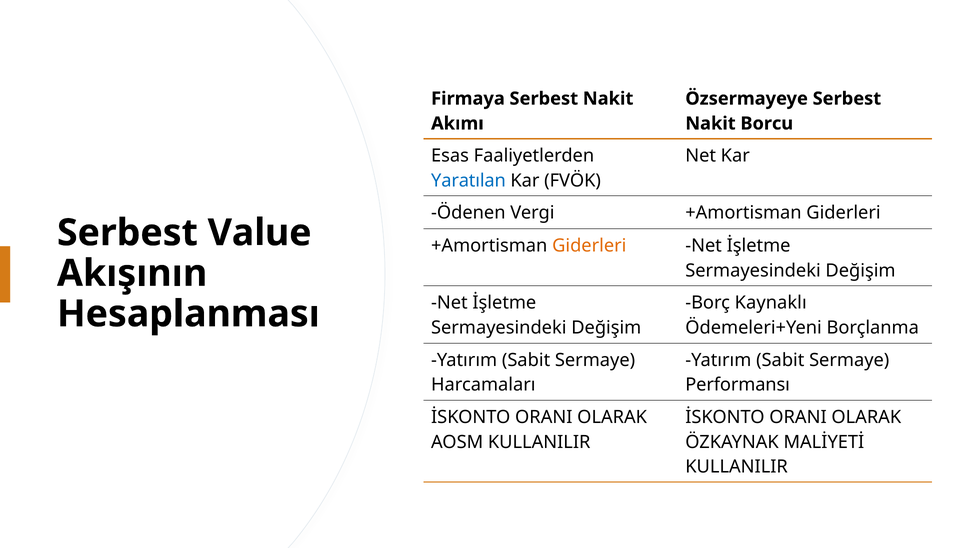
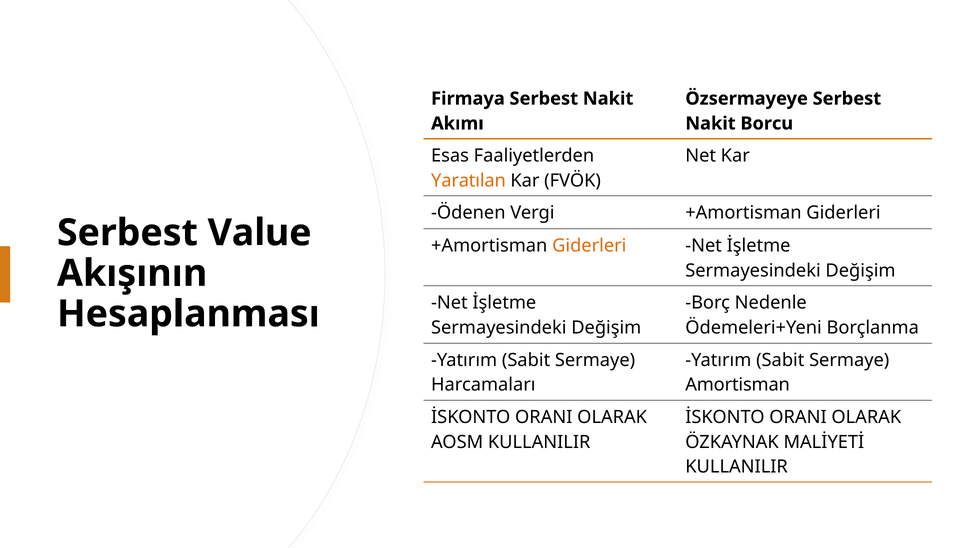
Yaratılan colour: blue -> orange
Kaynaklı: Kaynaklı -> Nedenle
Performansı: Performansı -> Amortisman
